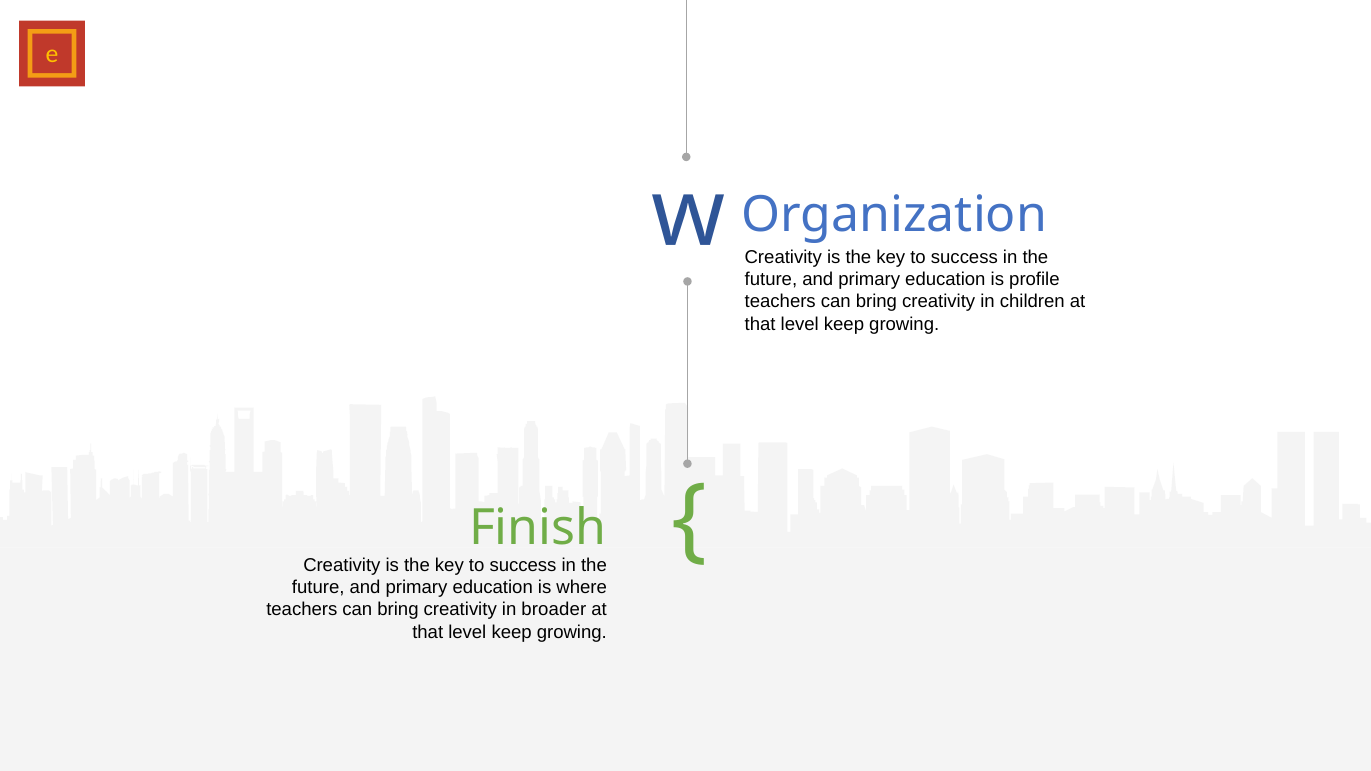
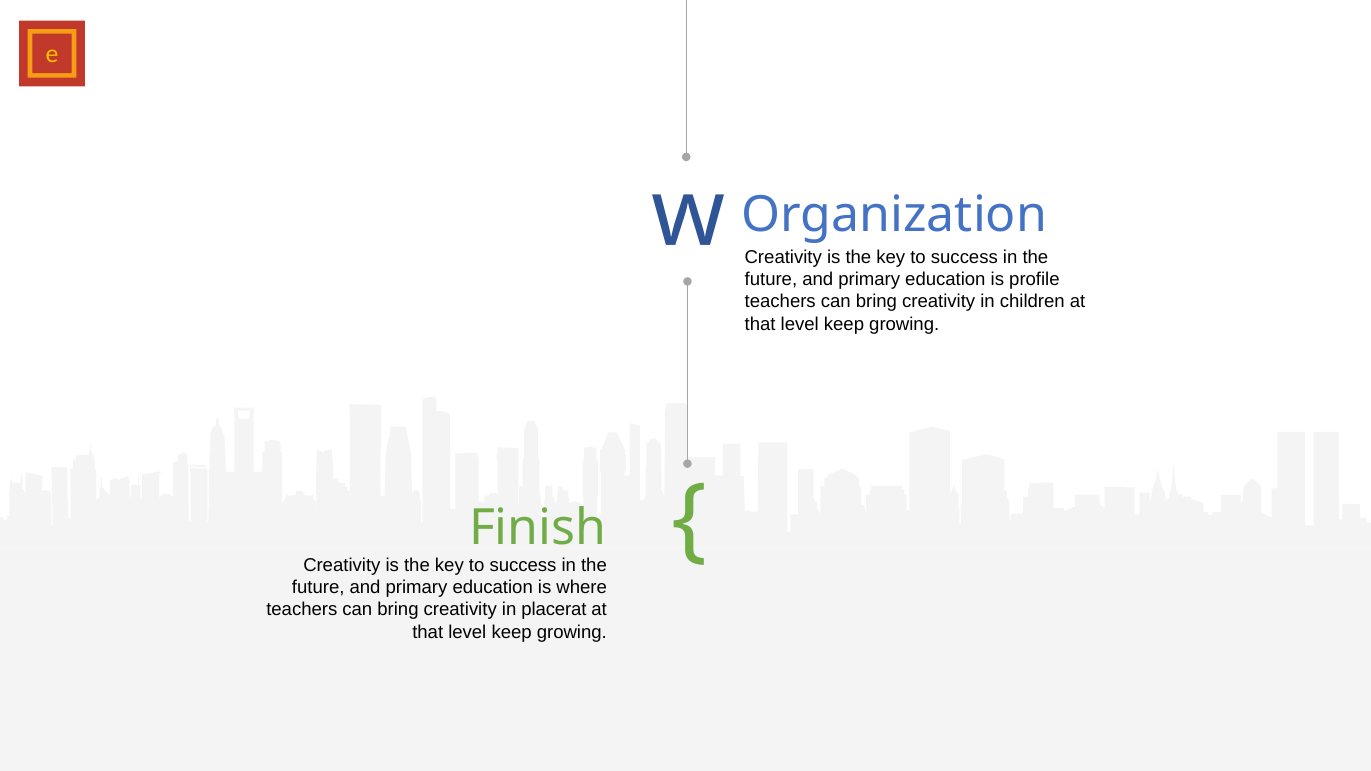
broader: broader -> placerat
